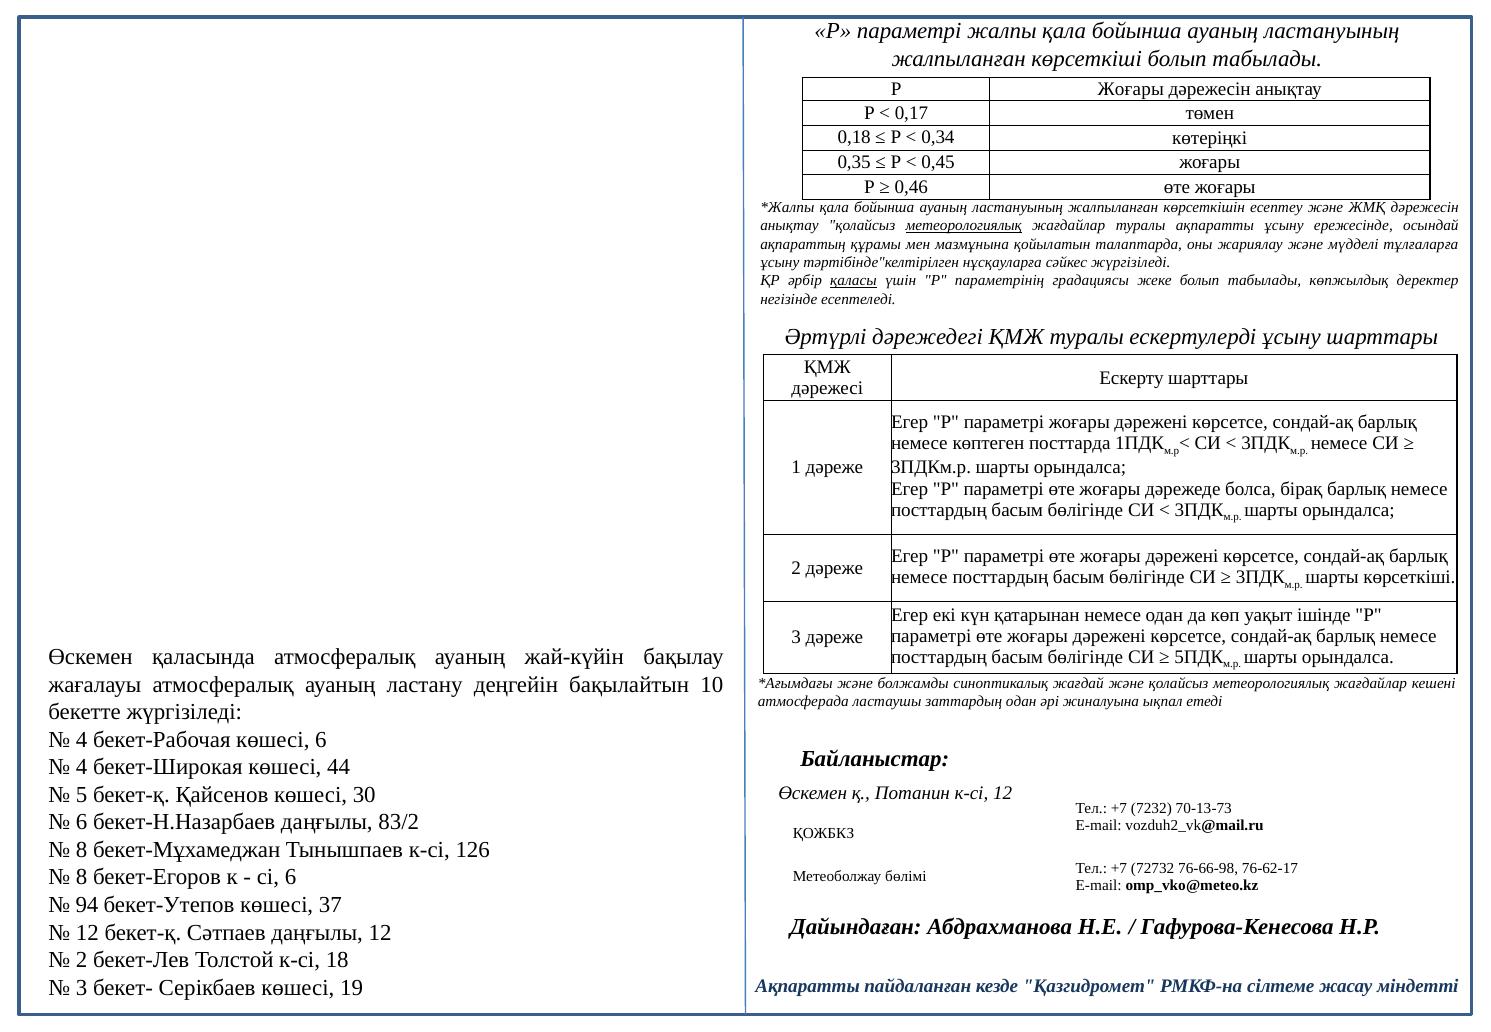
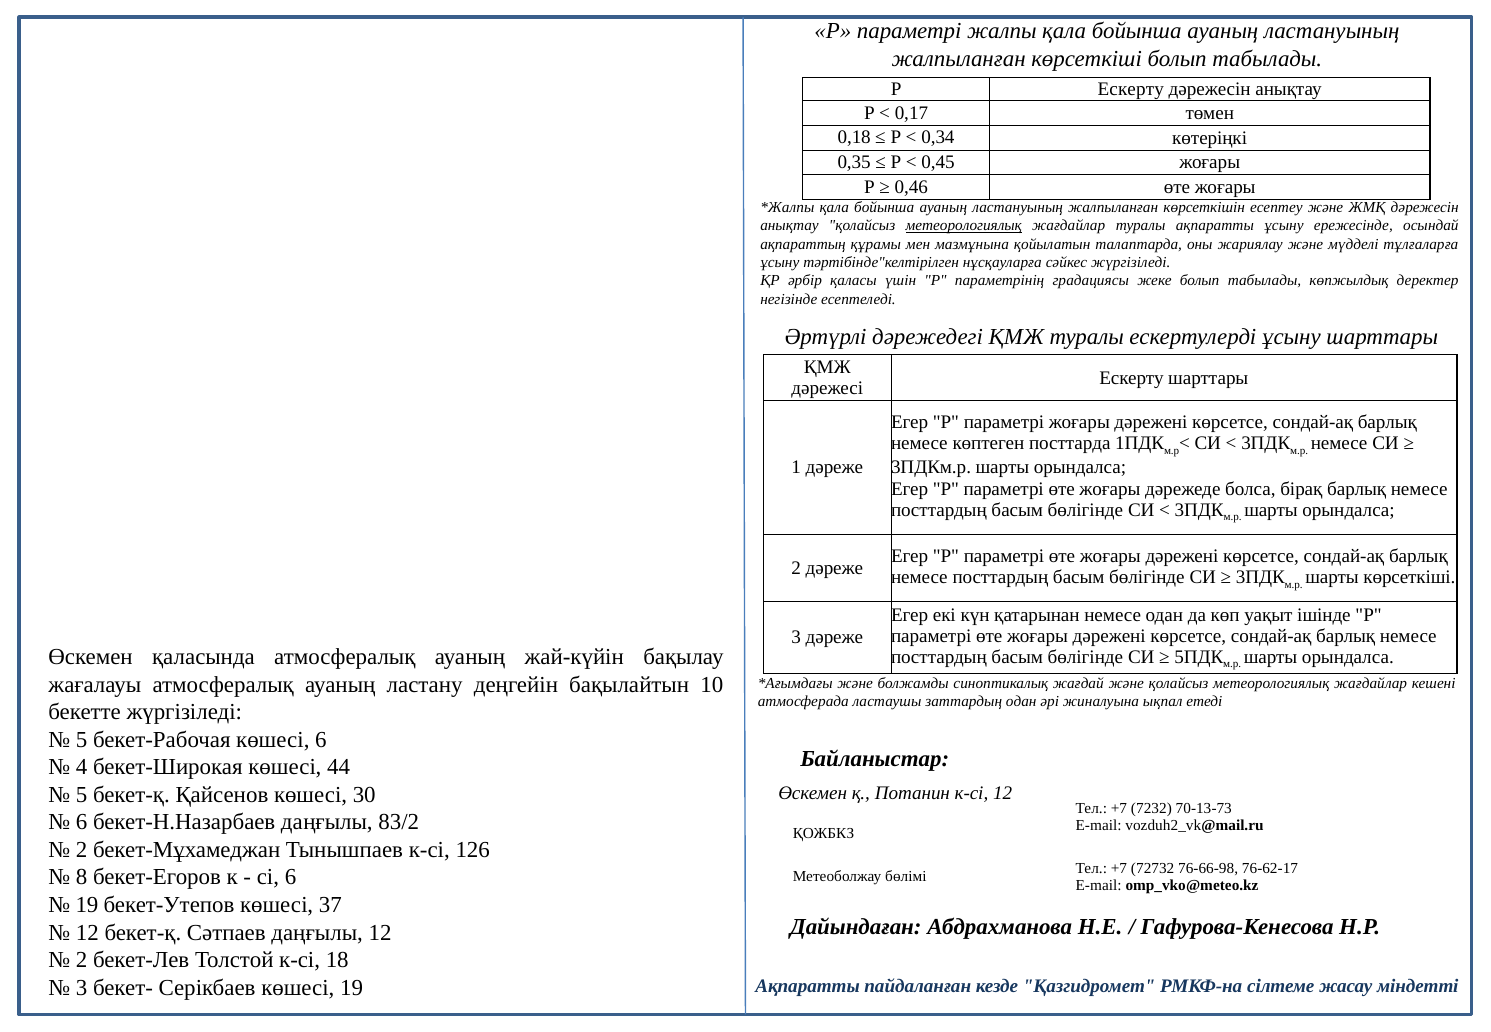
Р Жоғары: Жоғары -> Ескерту
қаласы underline: present -> none
4 at (82, 740): 4 -> 5
8 at (82, 850): 8 -> 2
94 at (87, 905): 94 -> 19
